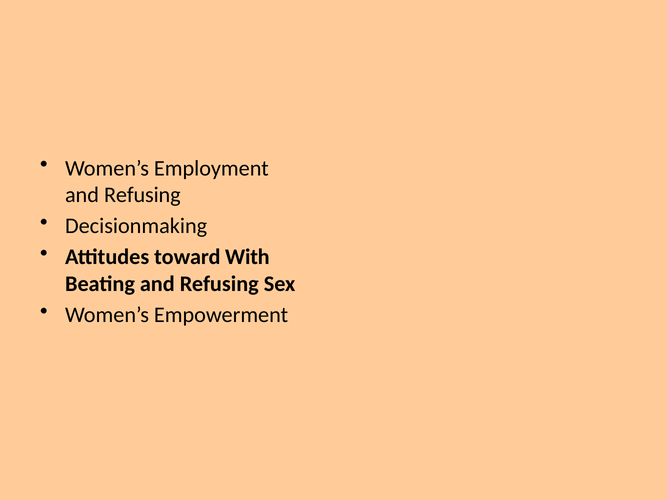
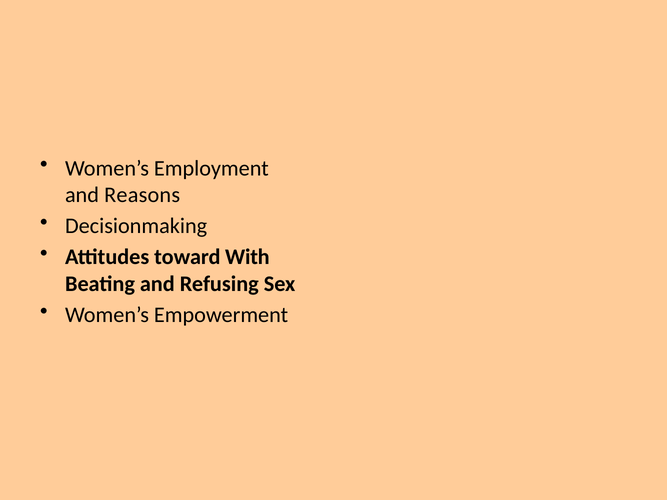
Refusing at (142, 195): Refusing -> Reasons
